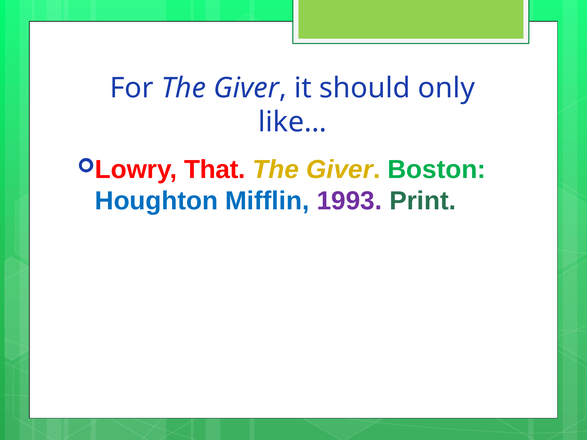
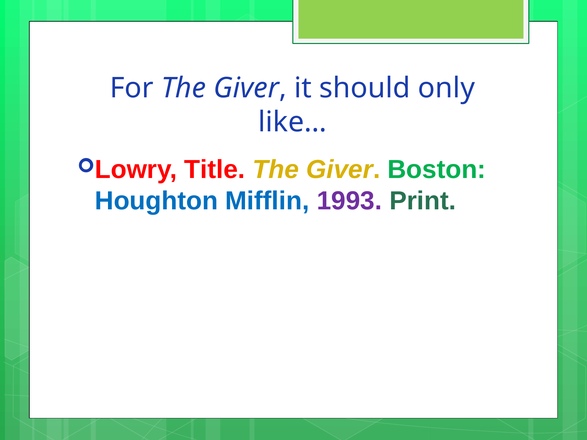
That: That -> Title
